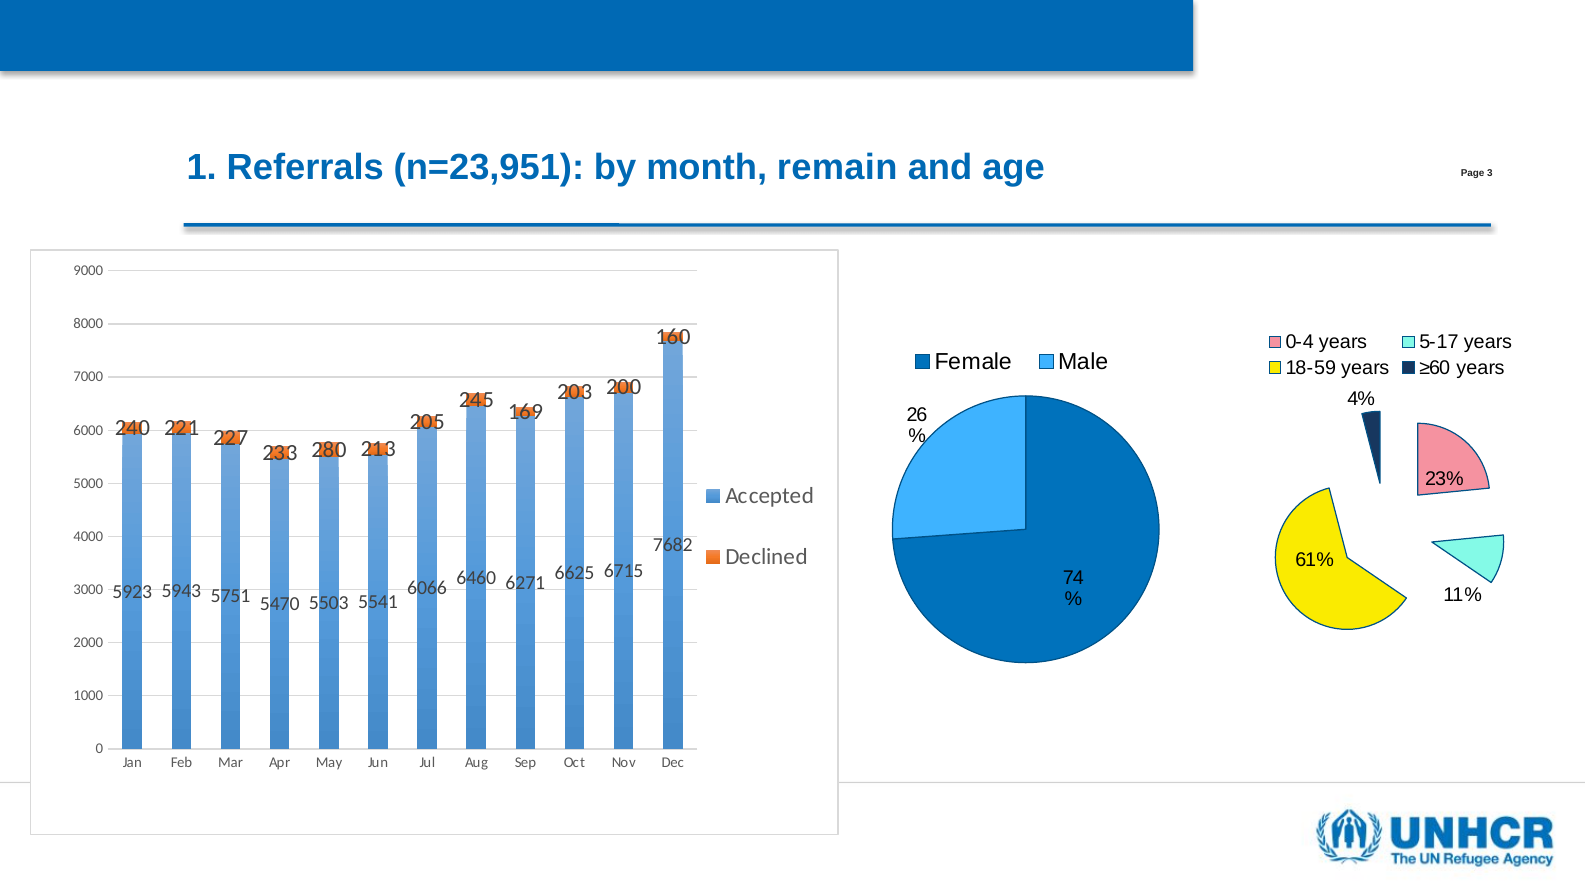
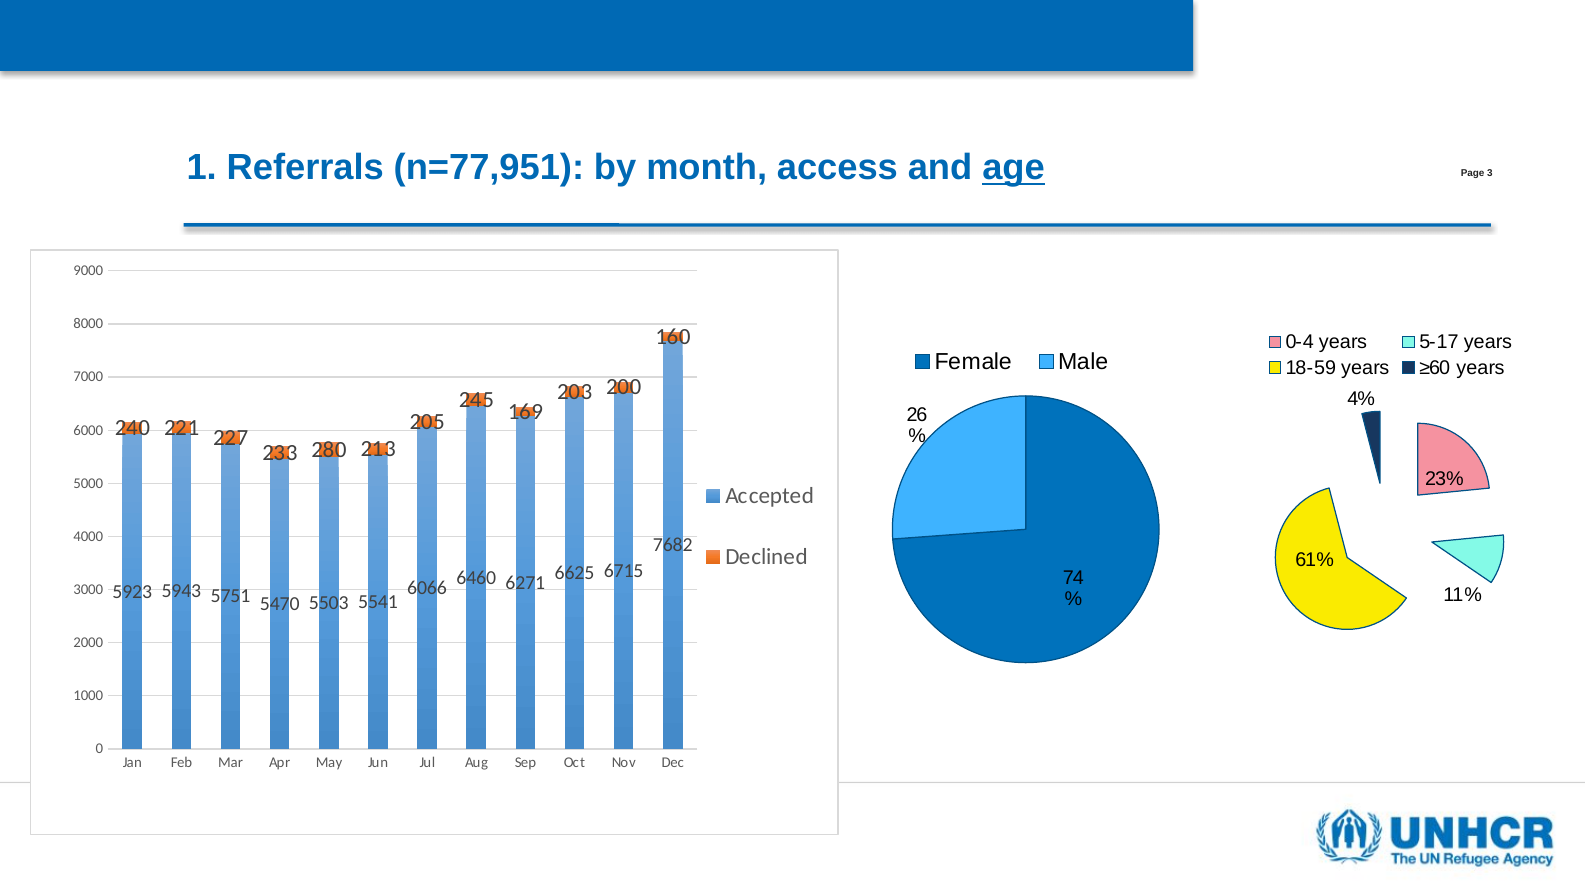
n=23,951: n=23,951 -> n=77,951
remain: remain -> access
age underline: none -> present
